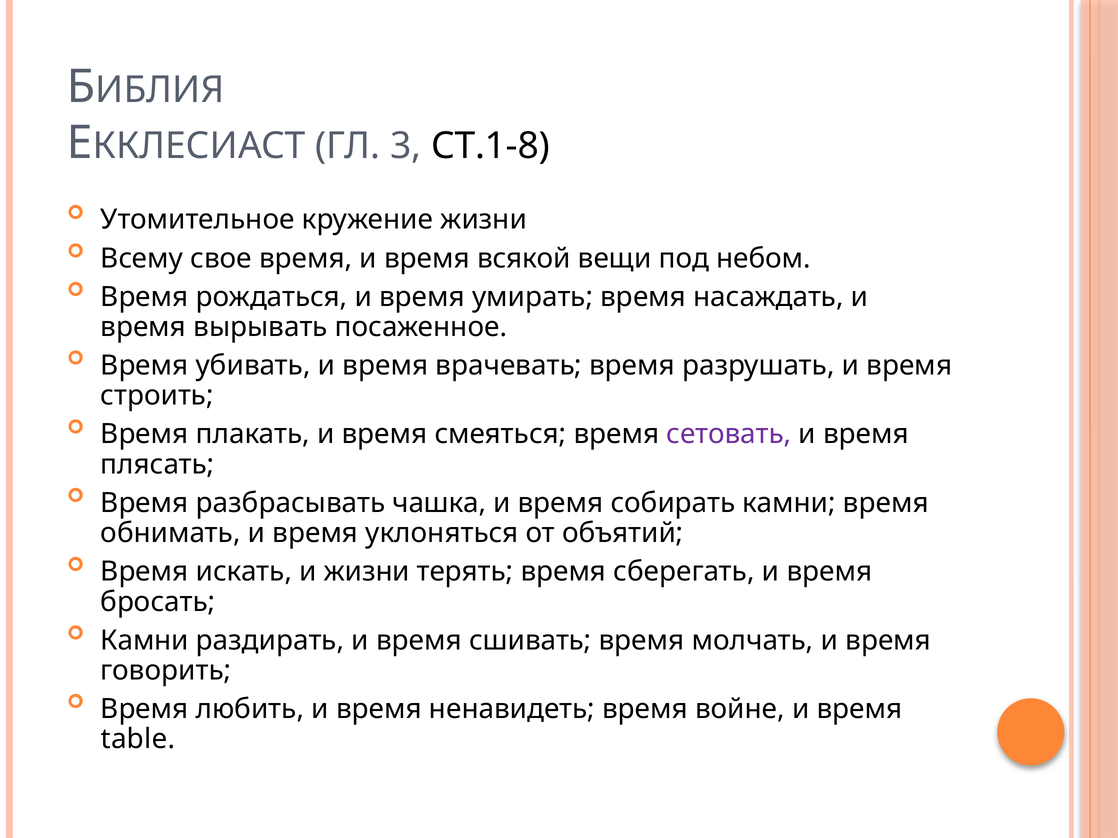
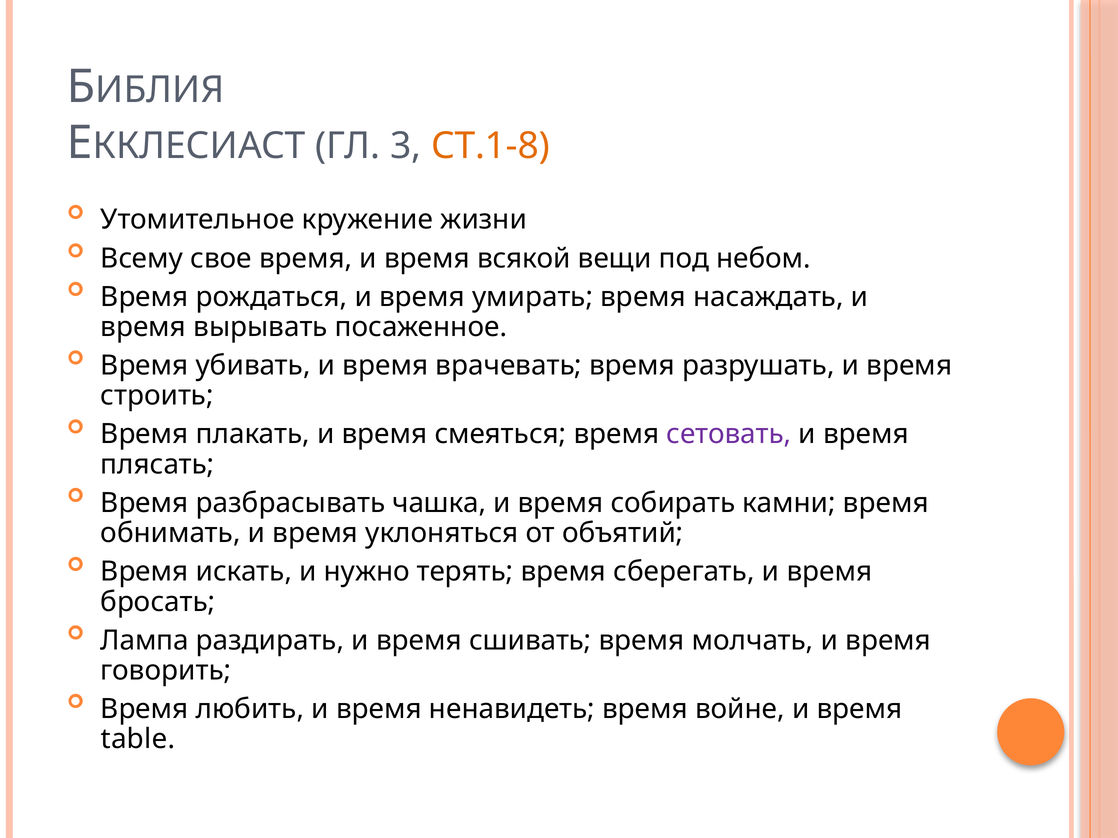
СТ.1-8 colour: black -> orange
и жизни: жизни -> нужно
Камни at (145, 641): Камни -> Лампа
